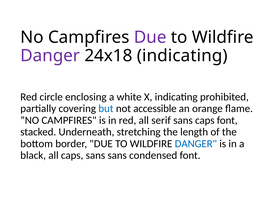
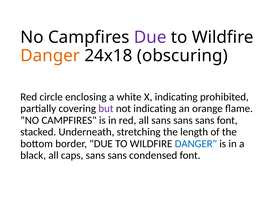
Danger at (50, 56) colour: purple -> orange
24x18 indicating: indicating -> obscuring
but colour: blue -> purple
not accessible: accessible -> indicating
all serif: serif -> sans
caps at (205, 120): caps -> sans
